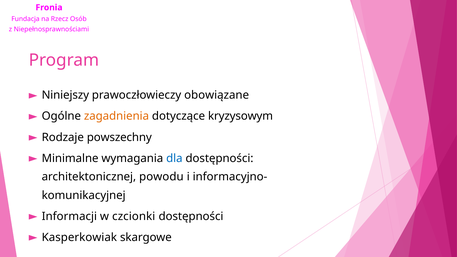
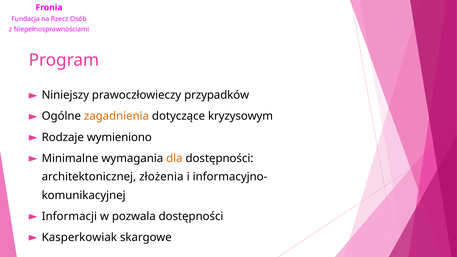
obowiązane: obowiązane -> przypadków
powszechny: powszechny -> wymieniono
dla colour: blue -> orange
powodu: powodu -> złożenia
czcionki: czcionki -> pozwala
